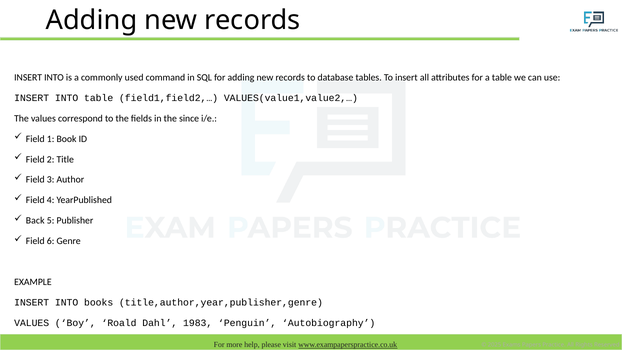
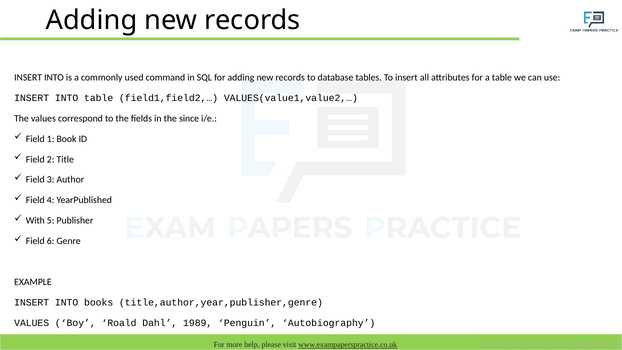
Back: Back -> With
1983: 1983 -> 1989
